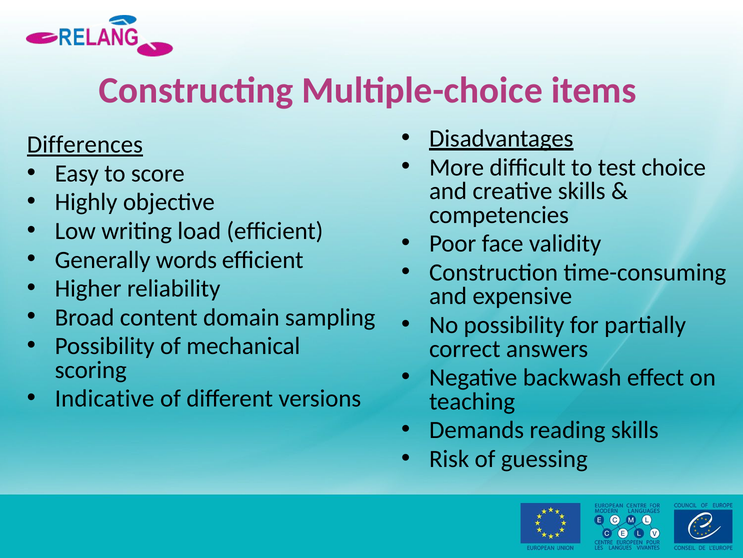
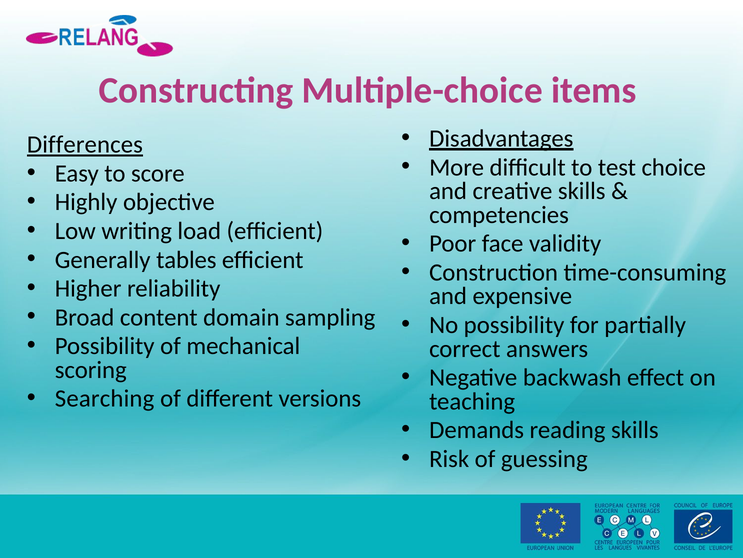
words: words -> tables
Indicative: Indicative -> Searching
